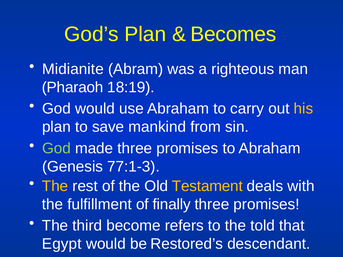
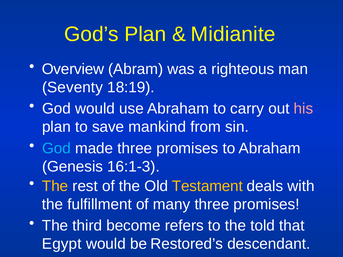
Becomes: Becomes -> Midianite
Midianite: Midianite -> Overview
Pharaoh: Pharaoh -> Seventy
his colour: yellow -> pink
God at (56, 148) colour: light green -> light blue
77:1-3: 77:1-3 -> 16:1-3
finally: finally -> many
